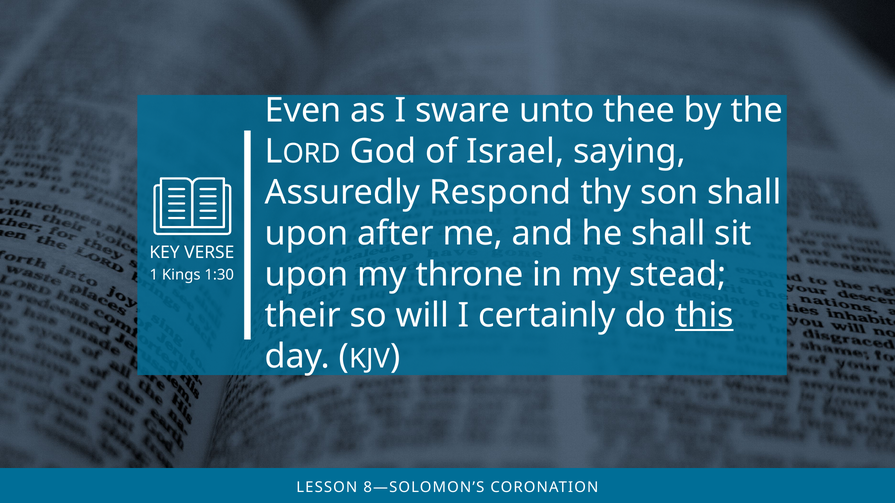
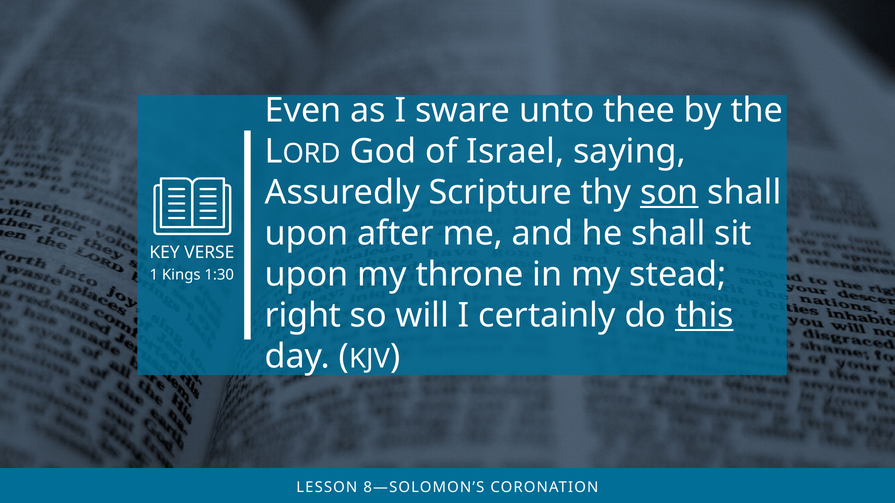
Respond: Respond -> Scripture
son underline: none -> present
their: their -> right
